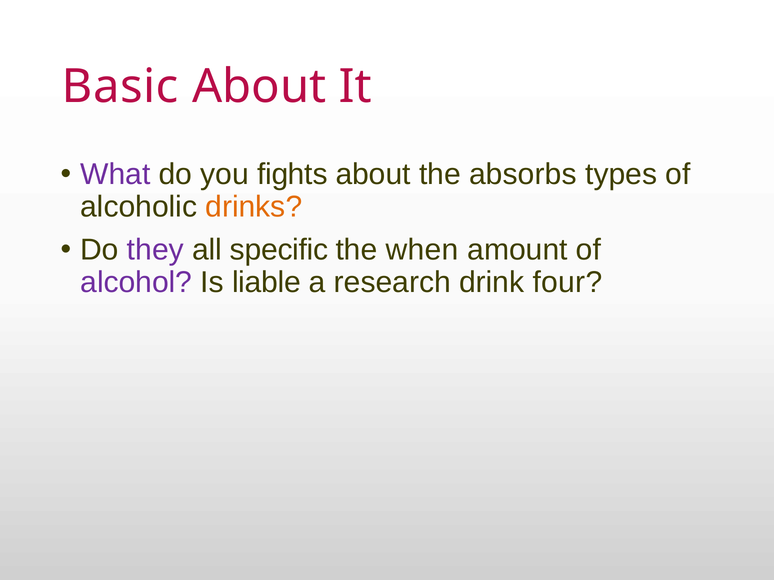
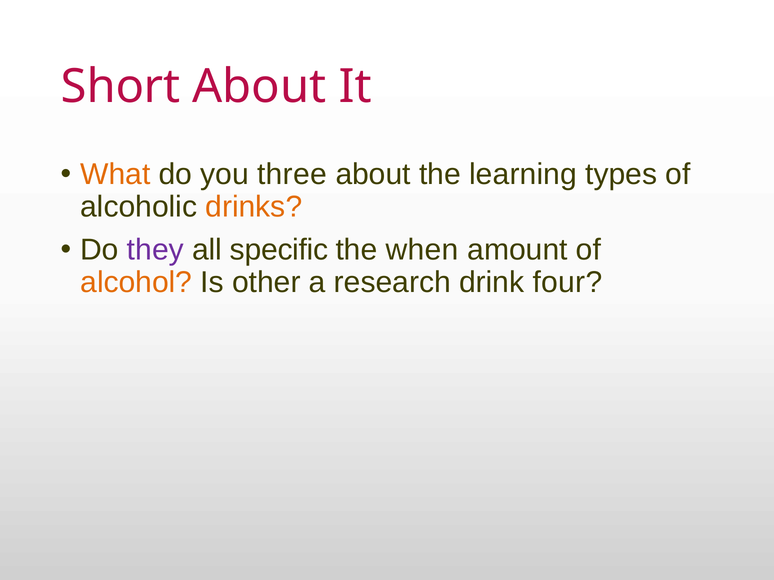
Basic: Basic -> Short
What colour: purple -> orange
fights: fights -> three
absorbs: absorbs -> learning
alcohol colour: purple -> orange
liable: liable -> other
